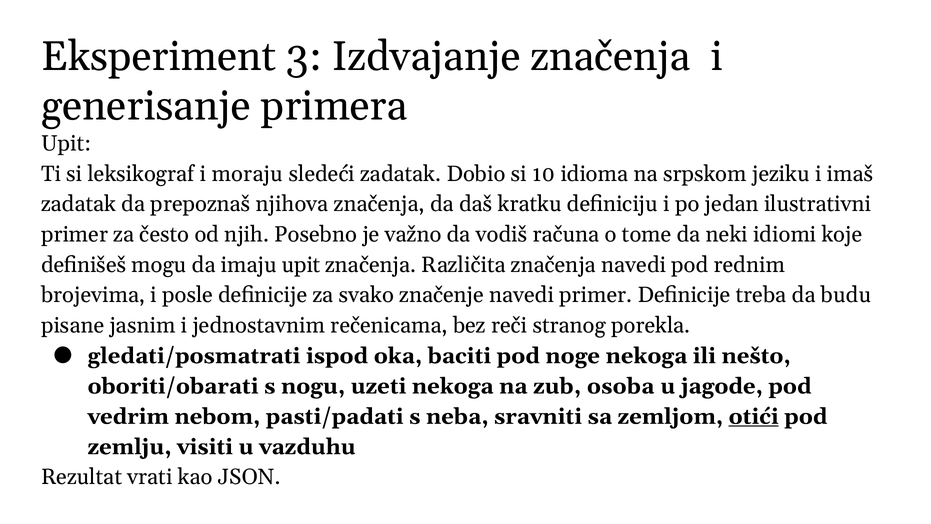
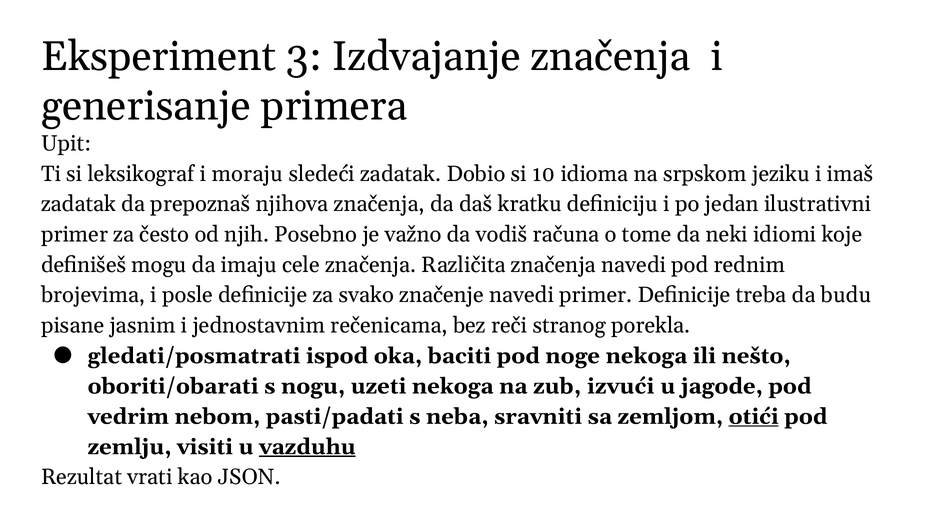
imaju upit: upit -> cele
osoba: osoba -> izvući
vazduhu underline: none -> present
